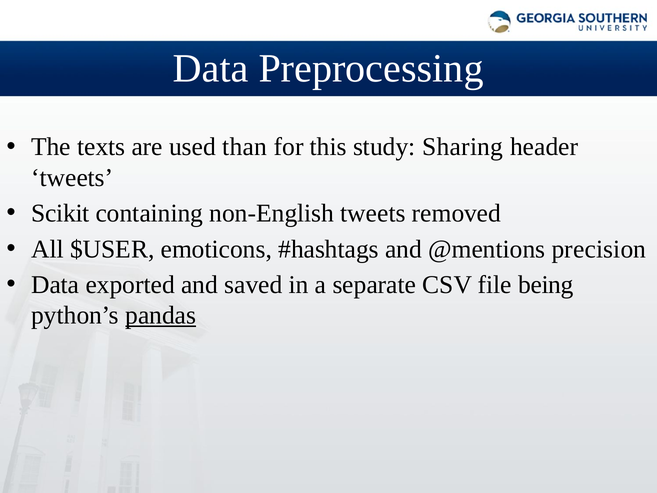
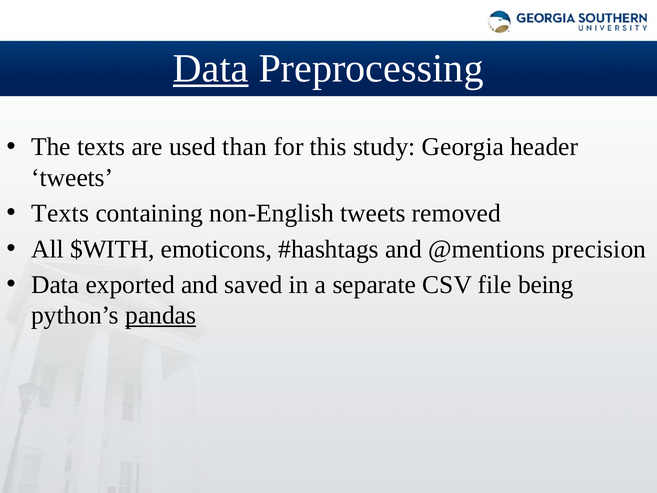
Data at (211, 68) underline: none -> present
Sharing: Sharing -> Georgia
Scikit at (60, 213): Scikit -> Texts
$USER: $USER -> $WITH
